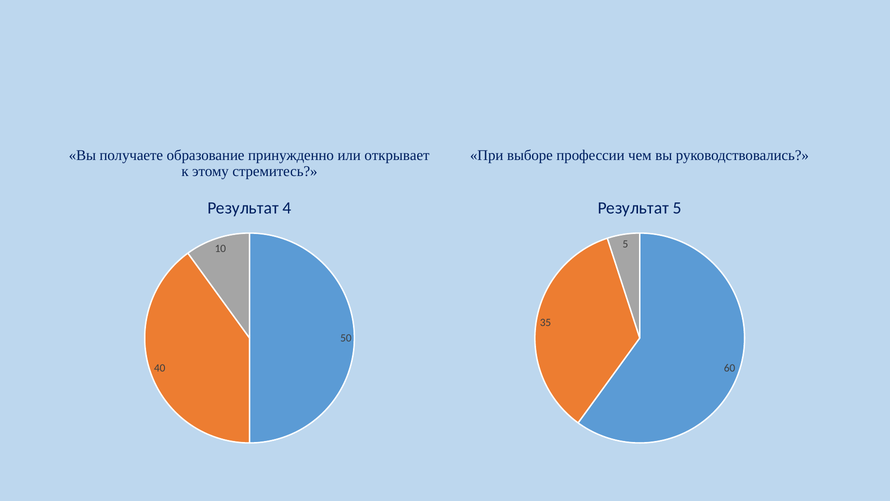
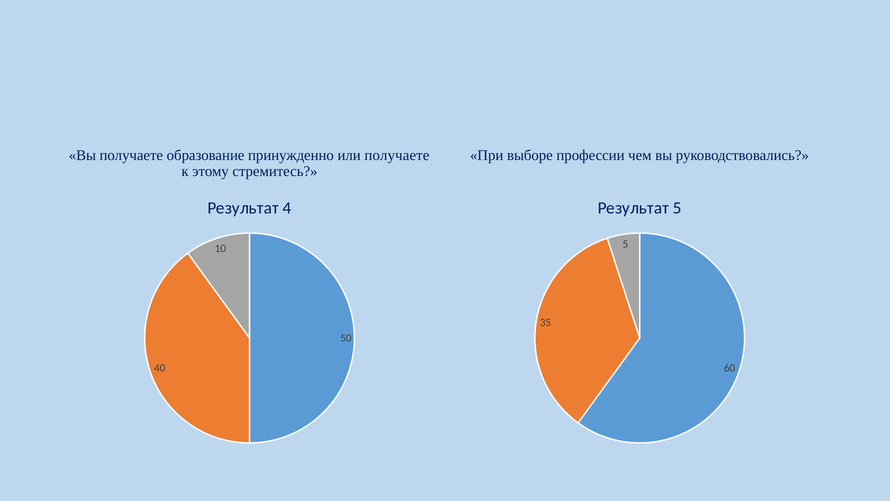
или открывает: открывает -> получаете
